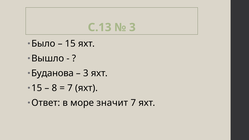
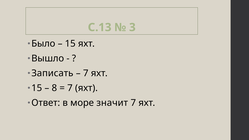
Буданова: Буданова -> Записать
3 at (86, 73): 3 -> 7
